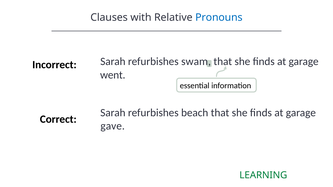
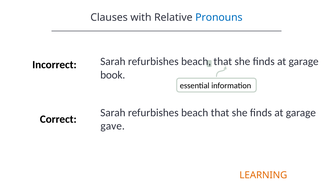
swam at (196, 62): swam -> beach
went: went -> book
LEARNING colour: green -> orange
